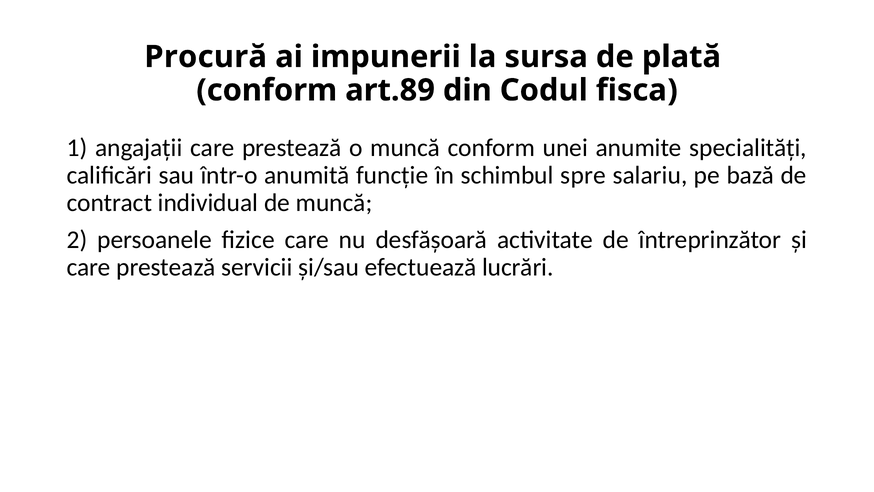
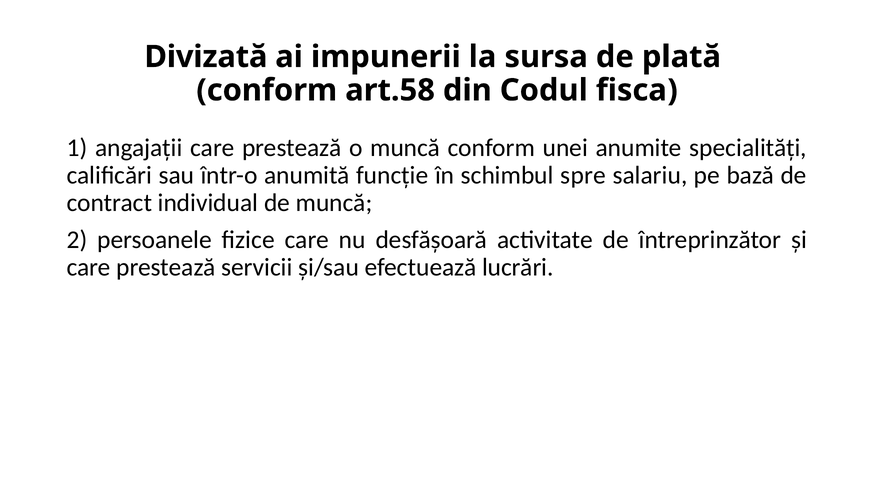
Procură: Procură -> Divizată
art.89: art.89 -> art.58
